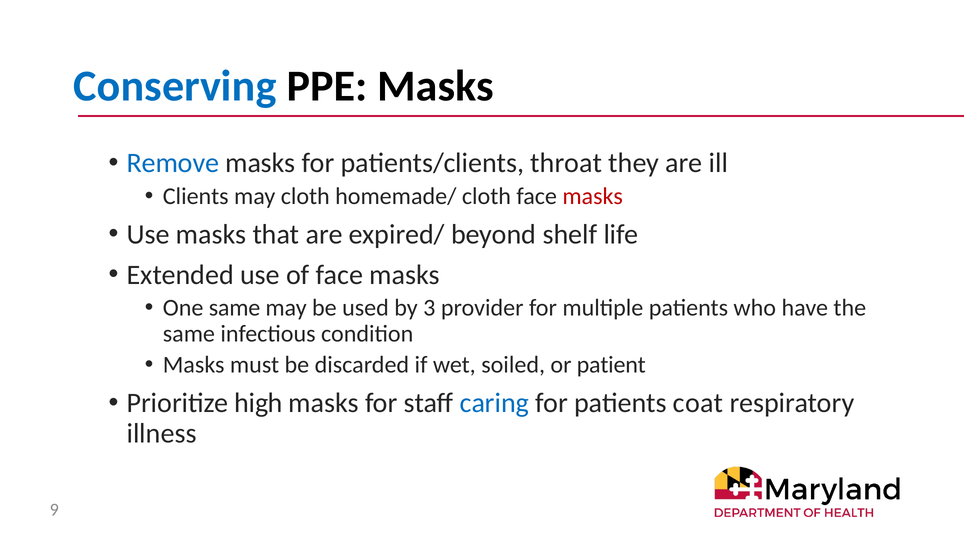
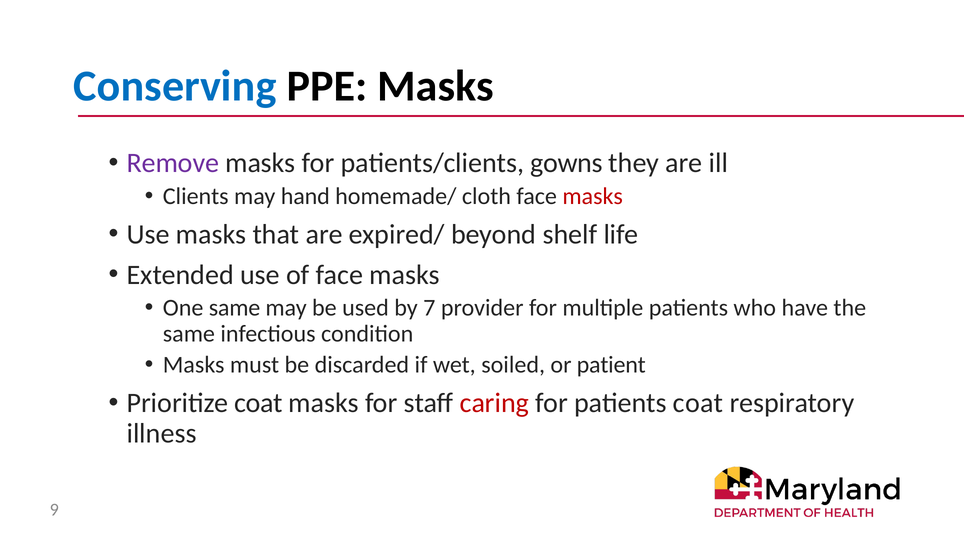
Remove colour: blue -> purple
throat: throat -> gowns
may cloth: cloth -> hand
3: 3 -> 7
Prioritize high: high -> coat
caring colour: blue -> red
